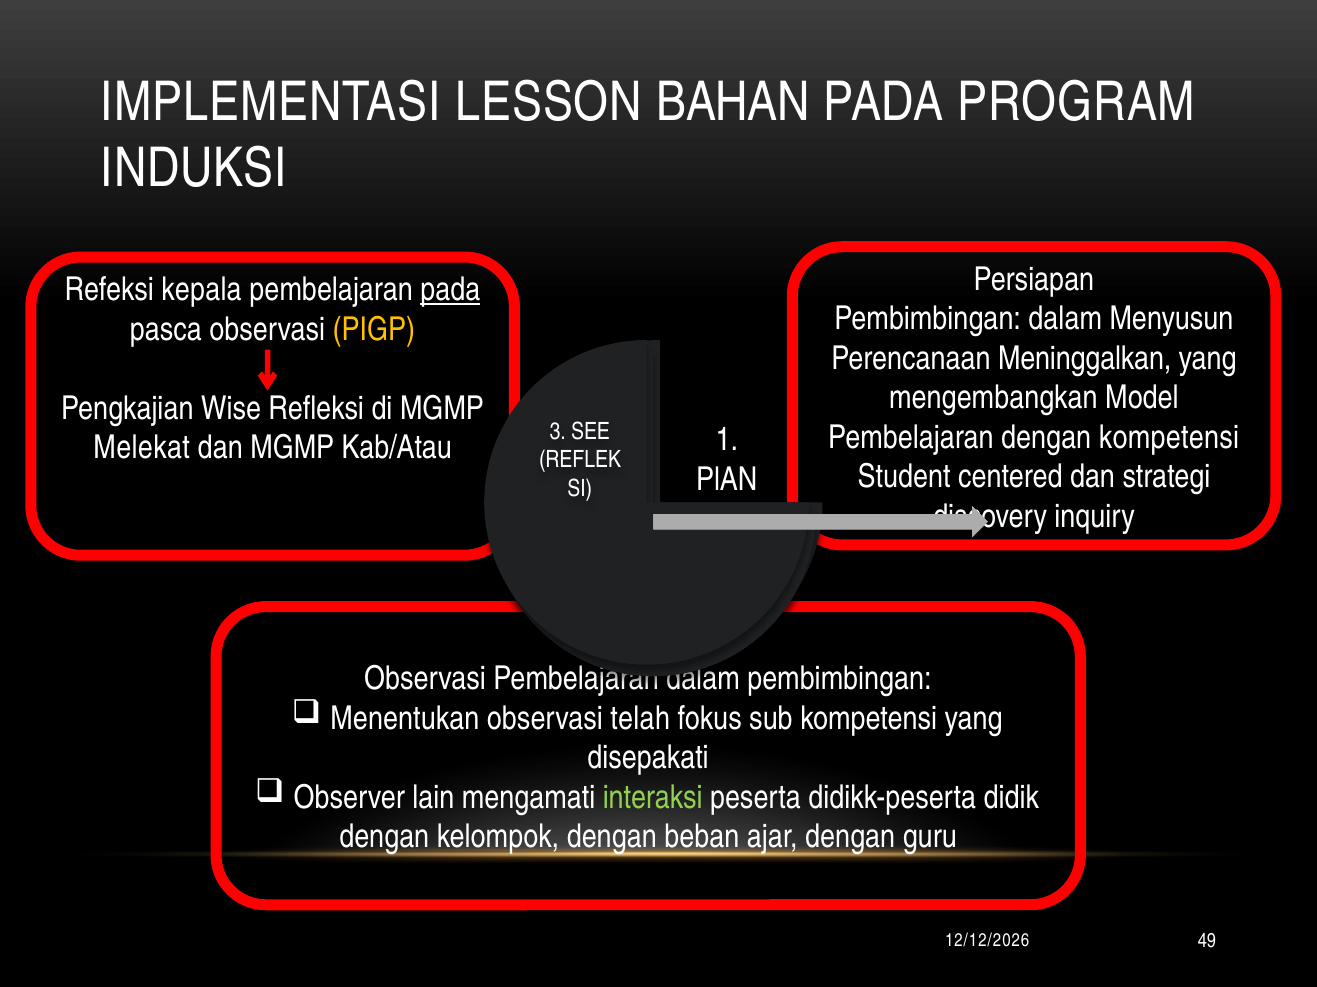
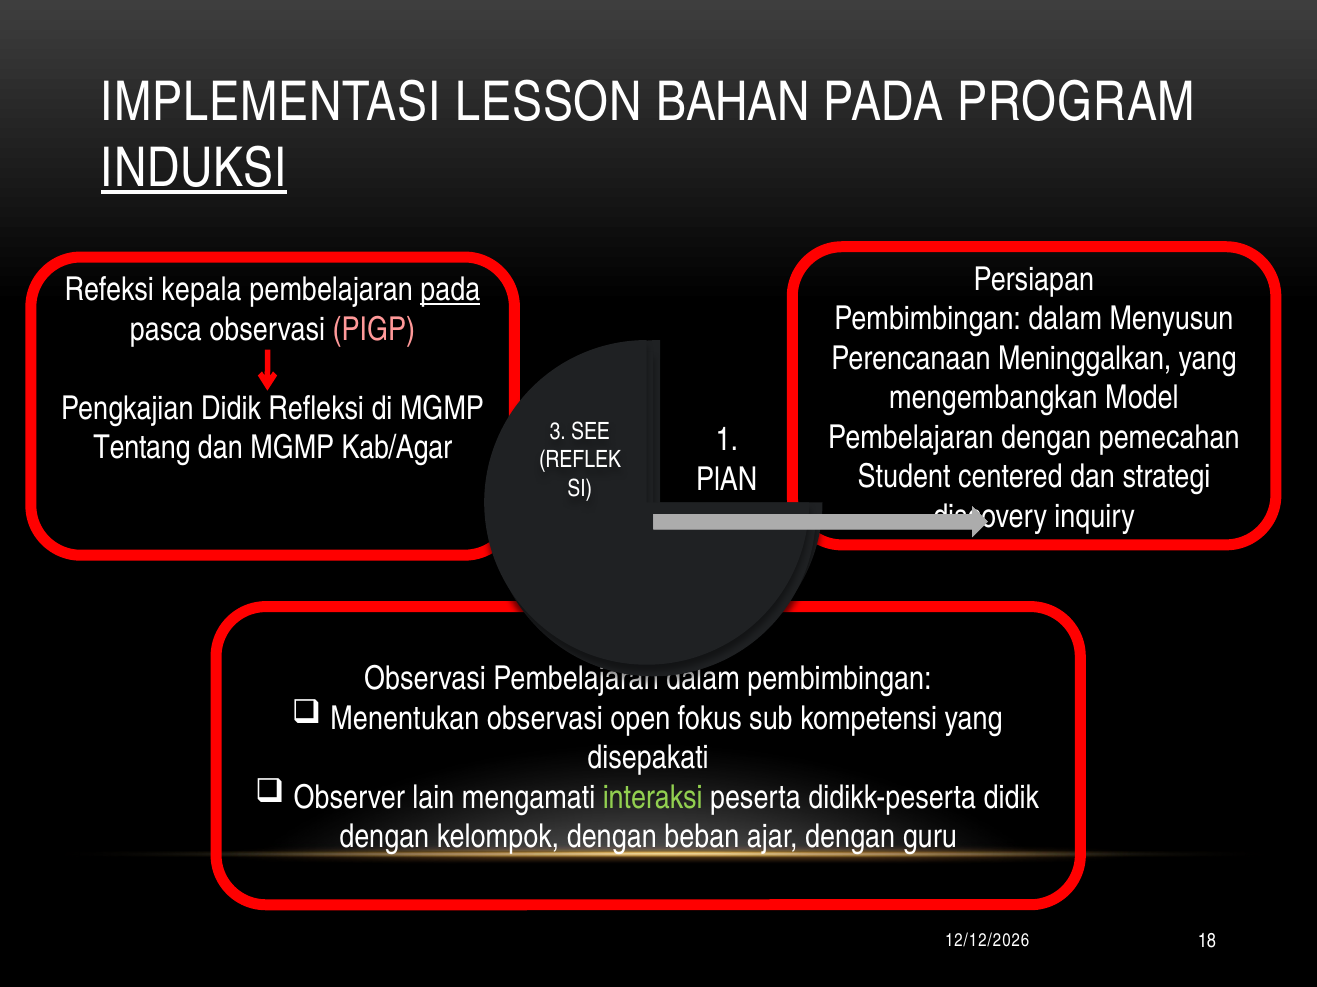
INDUKSI underline: none -> present
PIGP colour: yellow -> pink
Pengkajian Wise: Wise -> Didik
dengan kompetensi: kompetensi -> pemecahan
Melekat: Melekat -> Tentang
Kab/Atau: Kab/Atau -> Kab/Agar
telah: telah -> open
49: 49 -> 18
